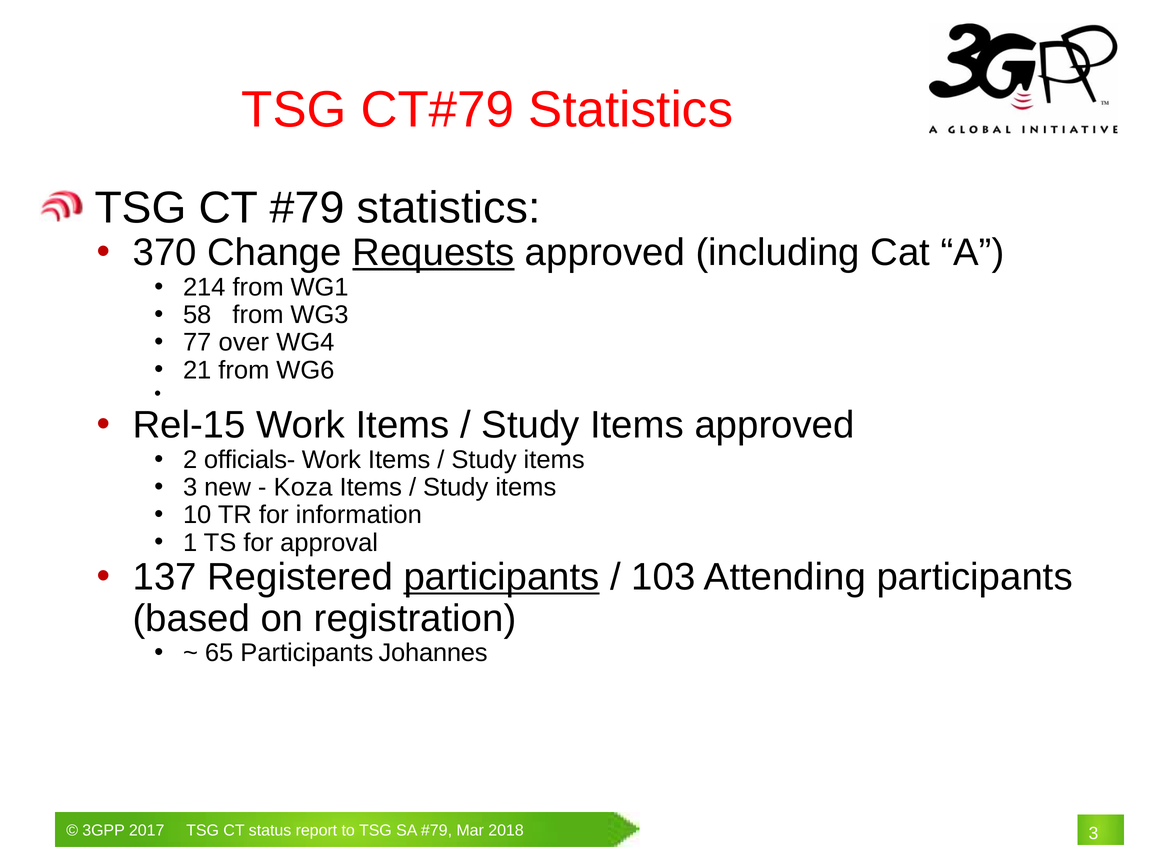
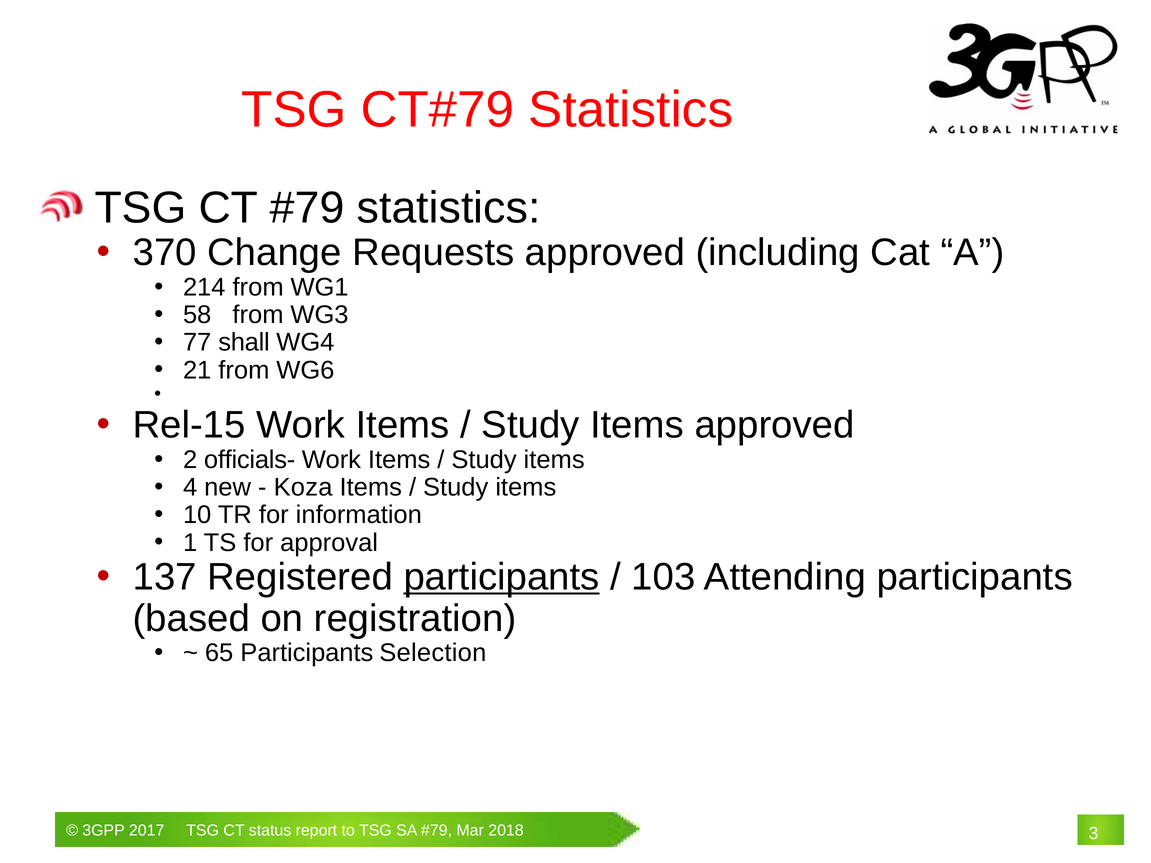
Requests underline: present -> none
over: over -> shall
3 at (190, 488): 3 -> 4
Johannes: Johannes -> Selection
